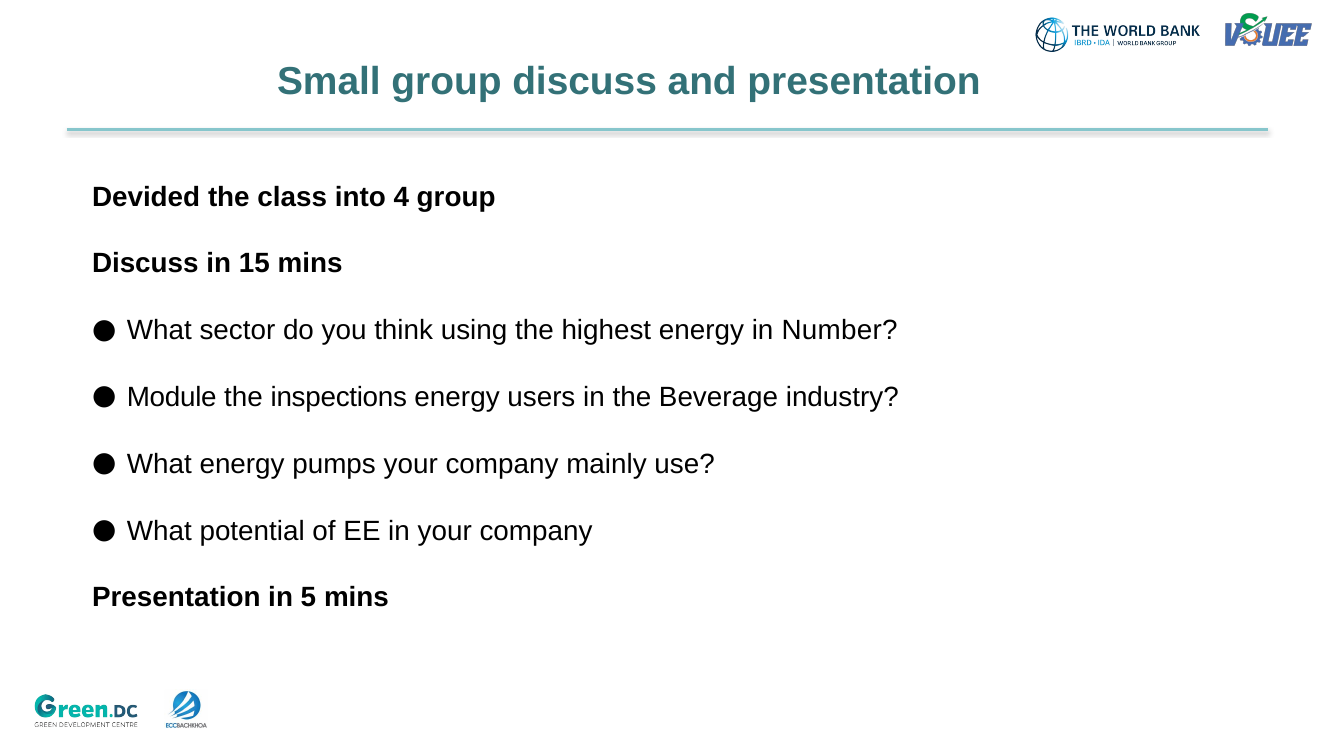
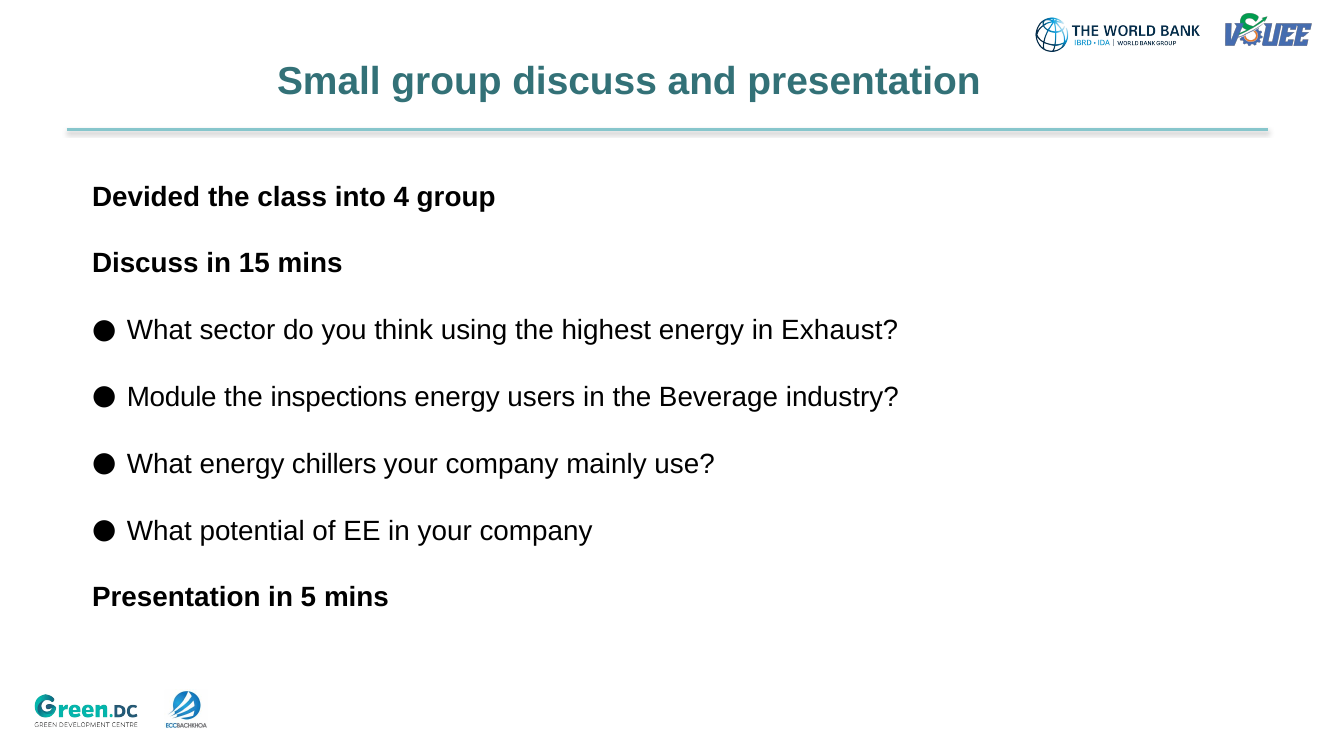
Number: Number -> Exhaust
pumps: pumps -> chillers
